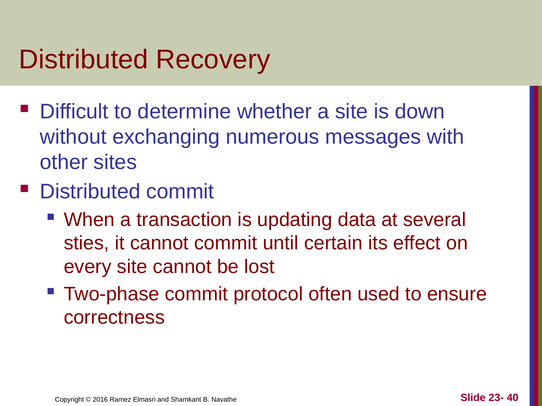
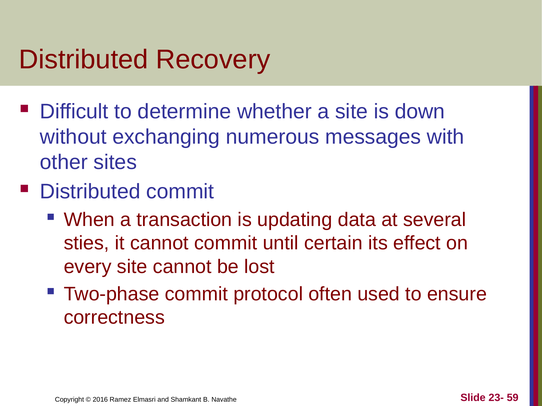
40: 40 -> 59
